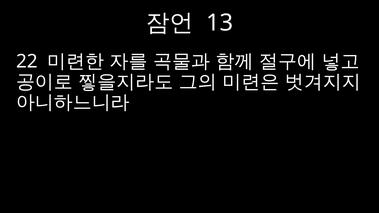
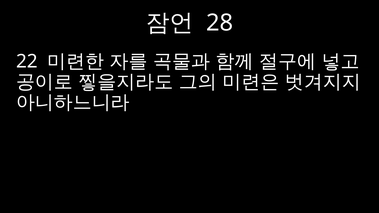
13: 13 -> 28
